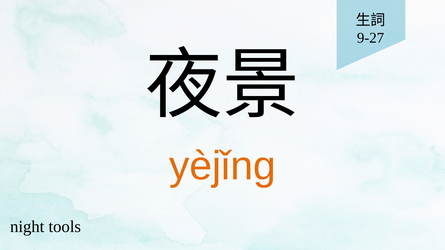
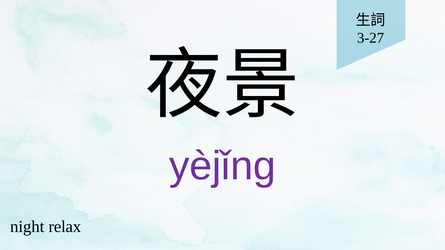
9-27: 9-27 -> 3-27
yèjǐng colour: orange -> purple
tools: tools -> relax
